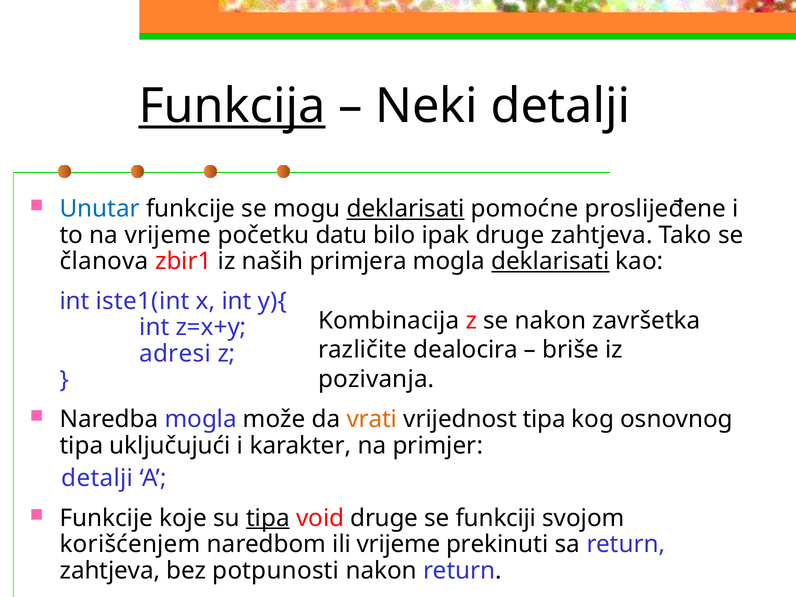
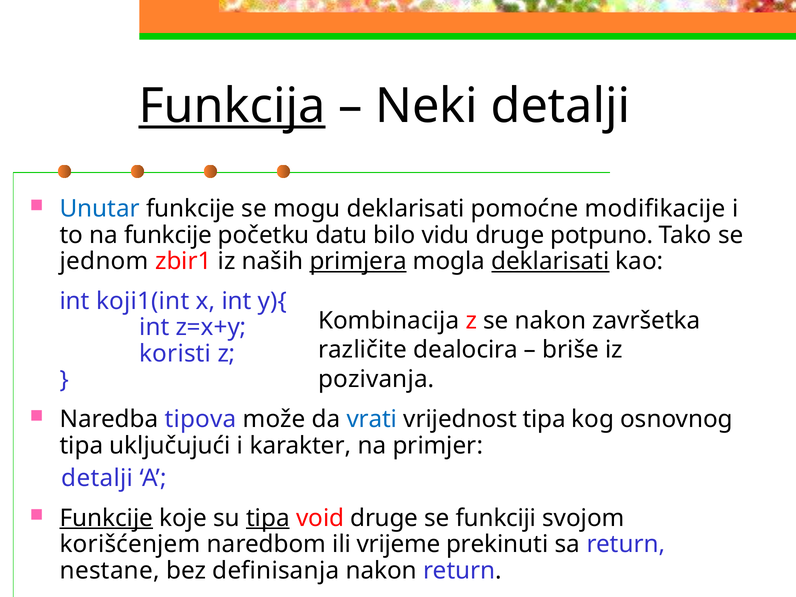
deklarisati at (406, 209) underline: present -> none
proslijeđene: proslijeđene -> modifikacije
na vrijeme: vrijeme -> funkcije
ipak: ipak -> vidu
druge zahtjeva: zahtjeva -> potpuno
članova: članova -> jednom
primjera underline: none -> present
iste1(int: iste1(int -> koji1(int
adresi: adresi -> koristi
Naredba mogla: mogla -> tipova
vrati colour: orange -> blue
Funkcije at (106, 518) underline: none -> present
zahtjeva at (110, 571): zahtjeva -> nestane
potpunosti: potpunosti -> definisanja
